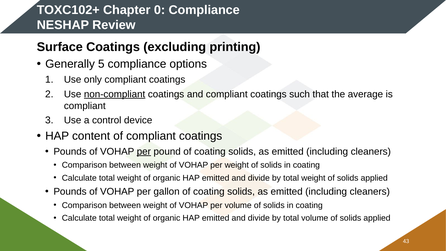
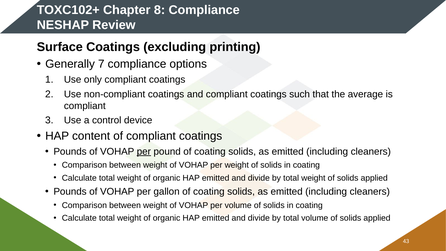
0: 0 -> 8
5: 5 -> 7
non-compliant underline: present -> none
